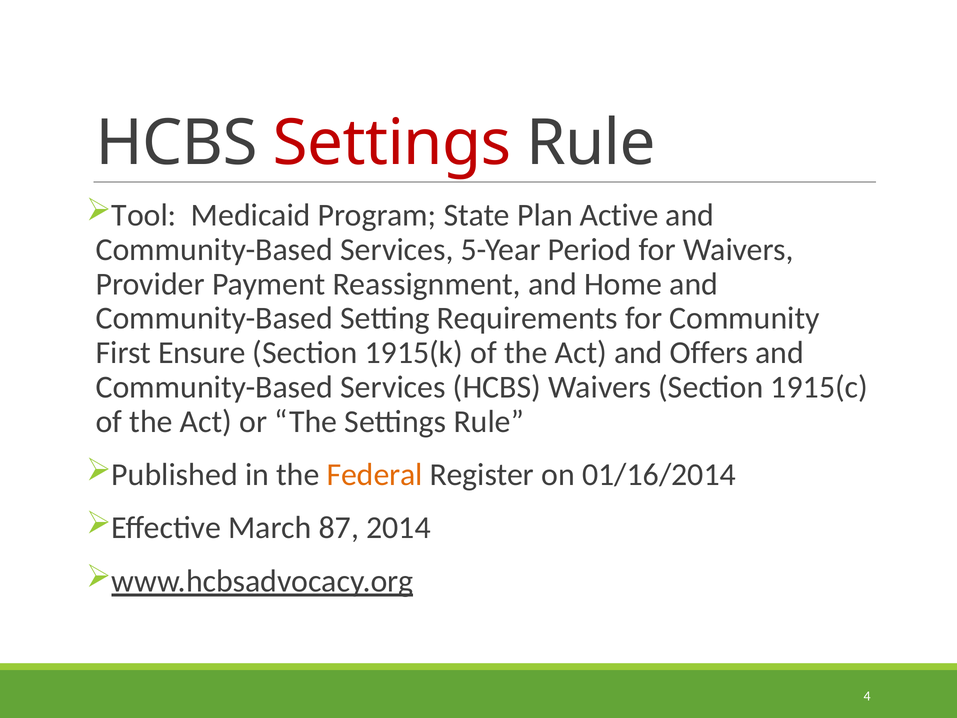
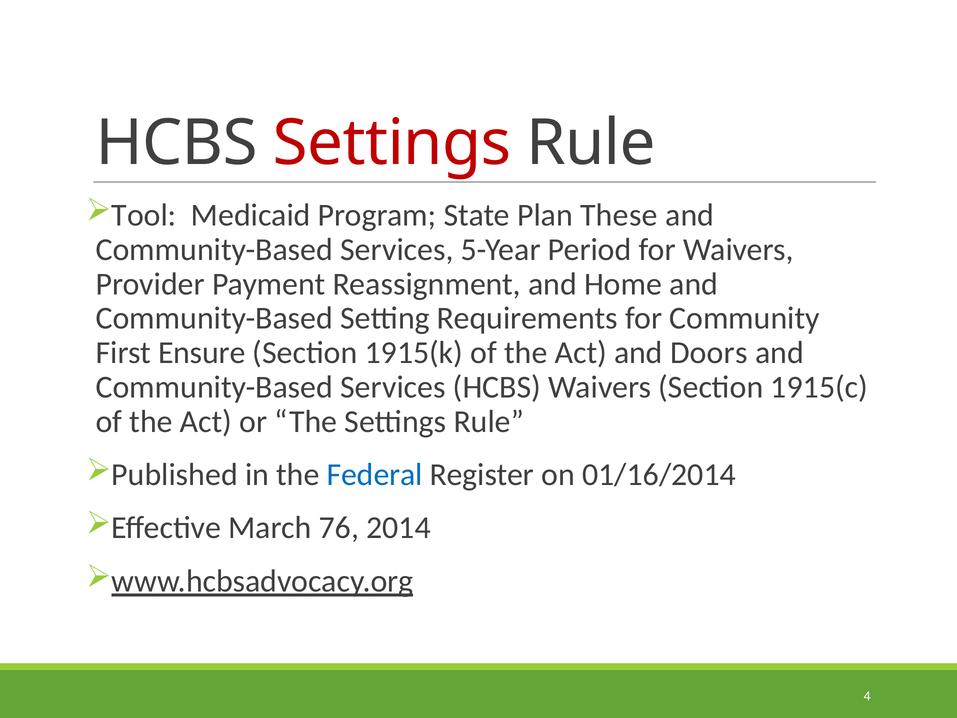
Active: Active -> These
Offers: Offers -> Doors
Federal colour: orange -> blue
87: 87 -> 76
